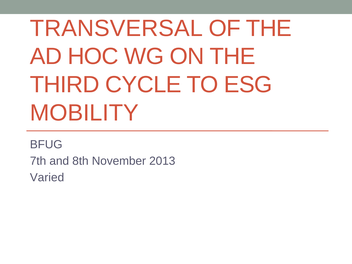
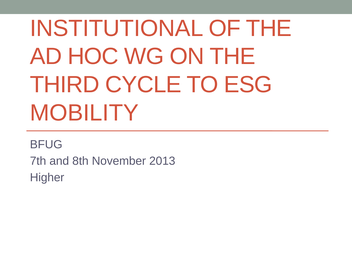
TRANSVERSAL: TRANSVERSAL -> INSTITUTIONAL
Varied: Varied -> Higher
